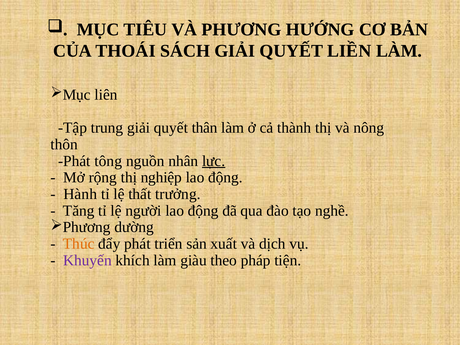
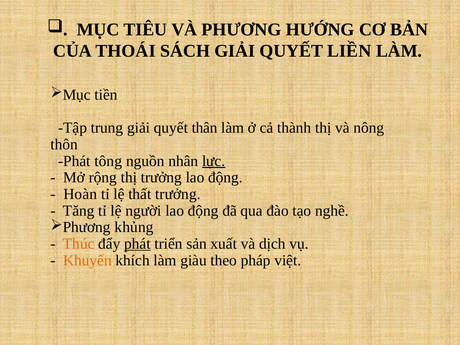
liên: liên -> tiền
thị nghiệp: nghiệp -> trưởng
Hành: Hành -> Hoàn
dường: dường -> khủng
phát at (137, 244) underline: none -> present
Khuyến colour: purple -> orange
tiện: tiện -> việt
